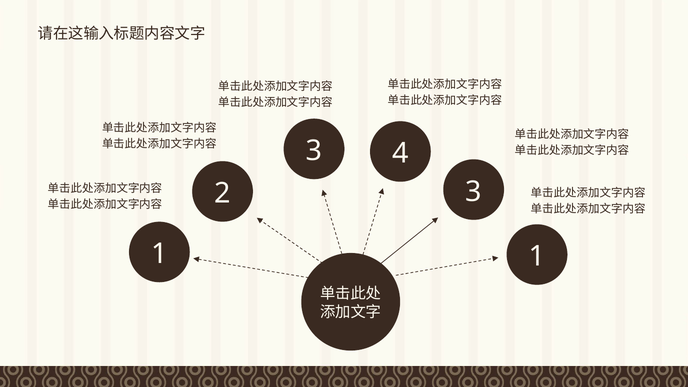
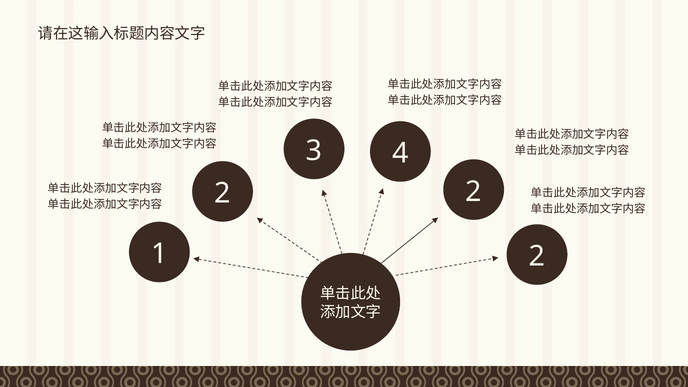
3 at (474, 192): 3 -> 2
1 1: 1 -> 2
